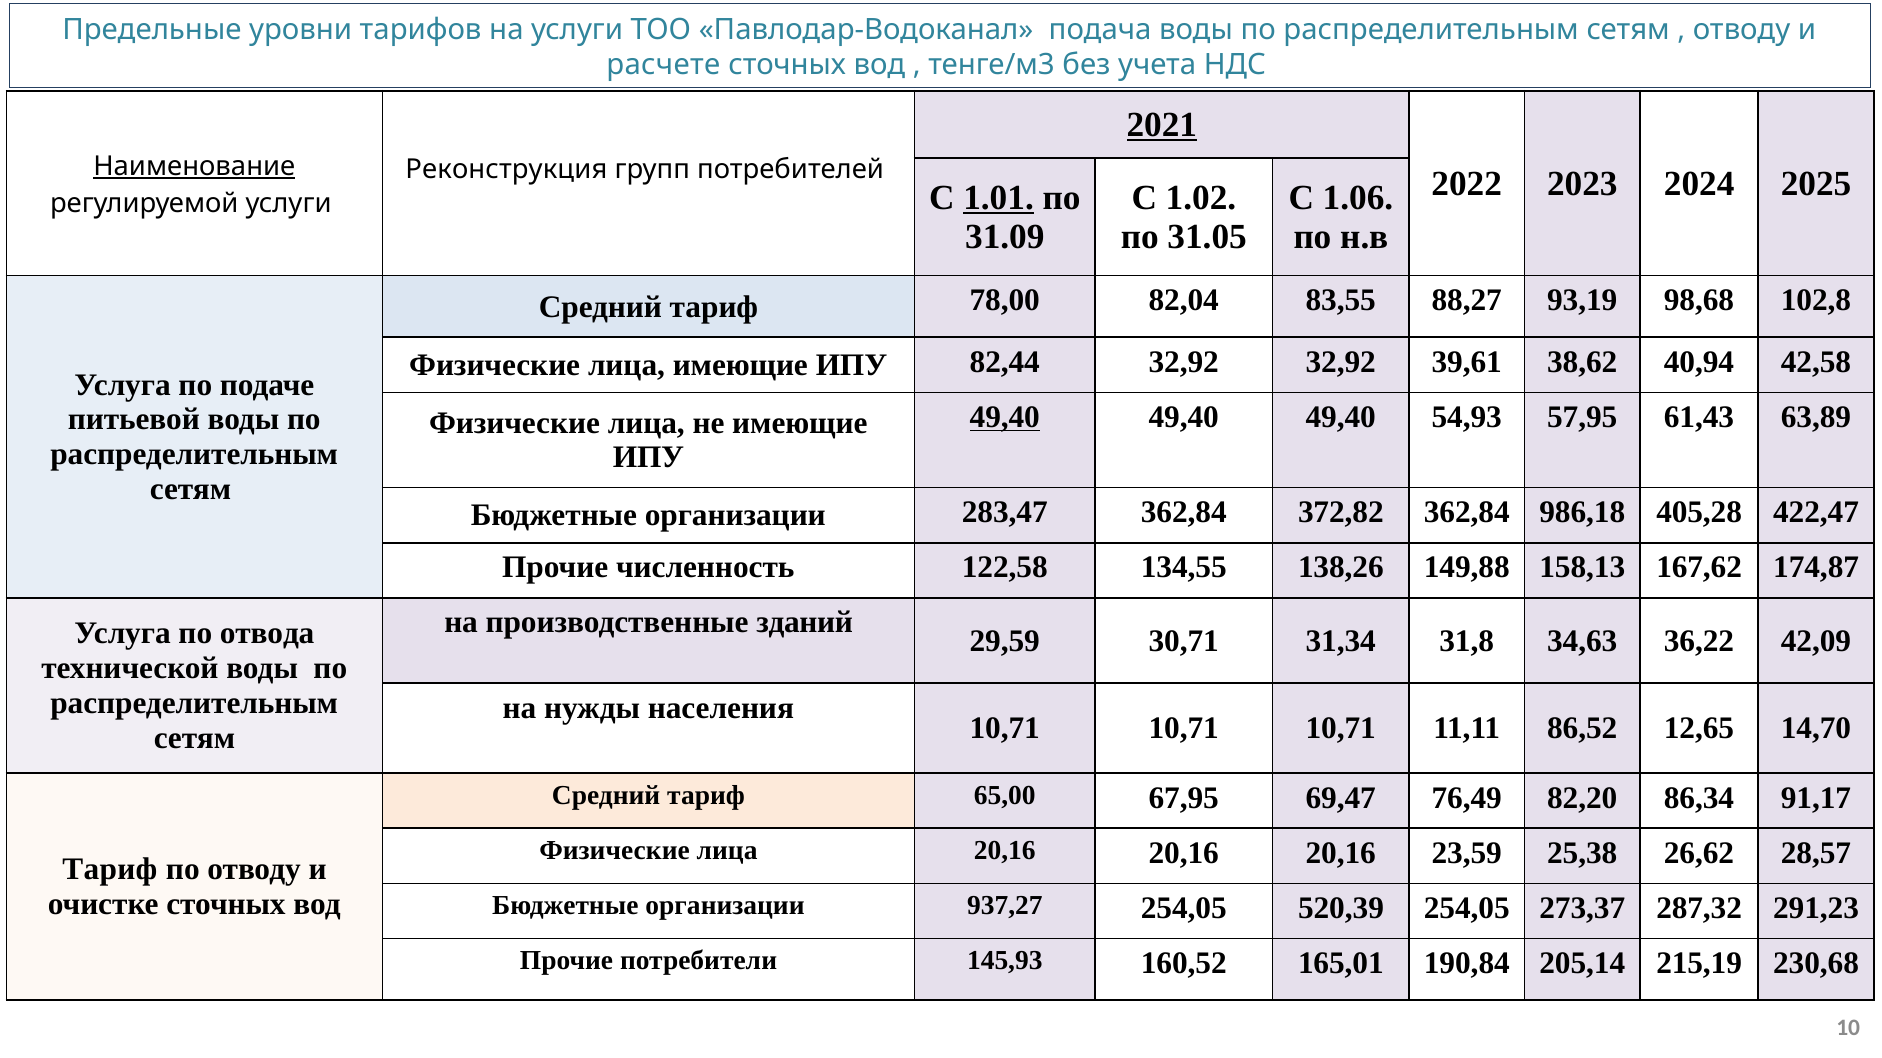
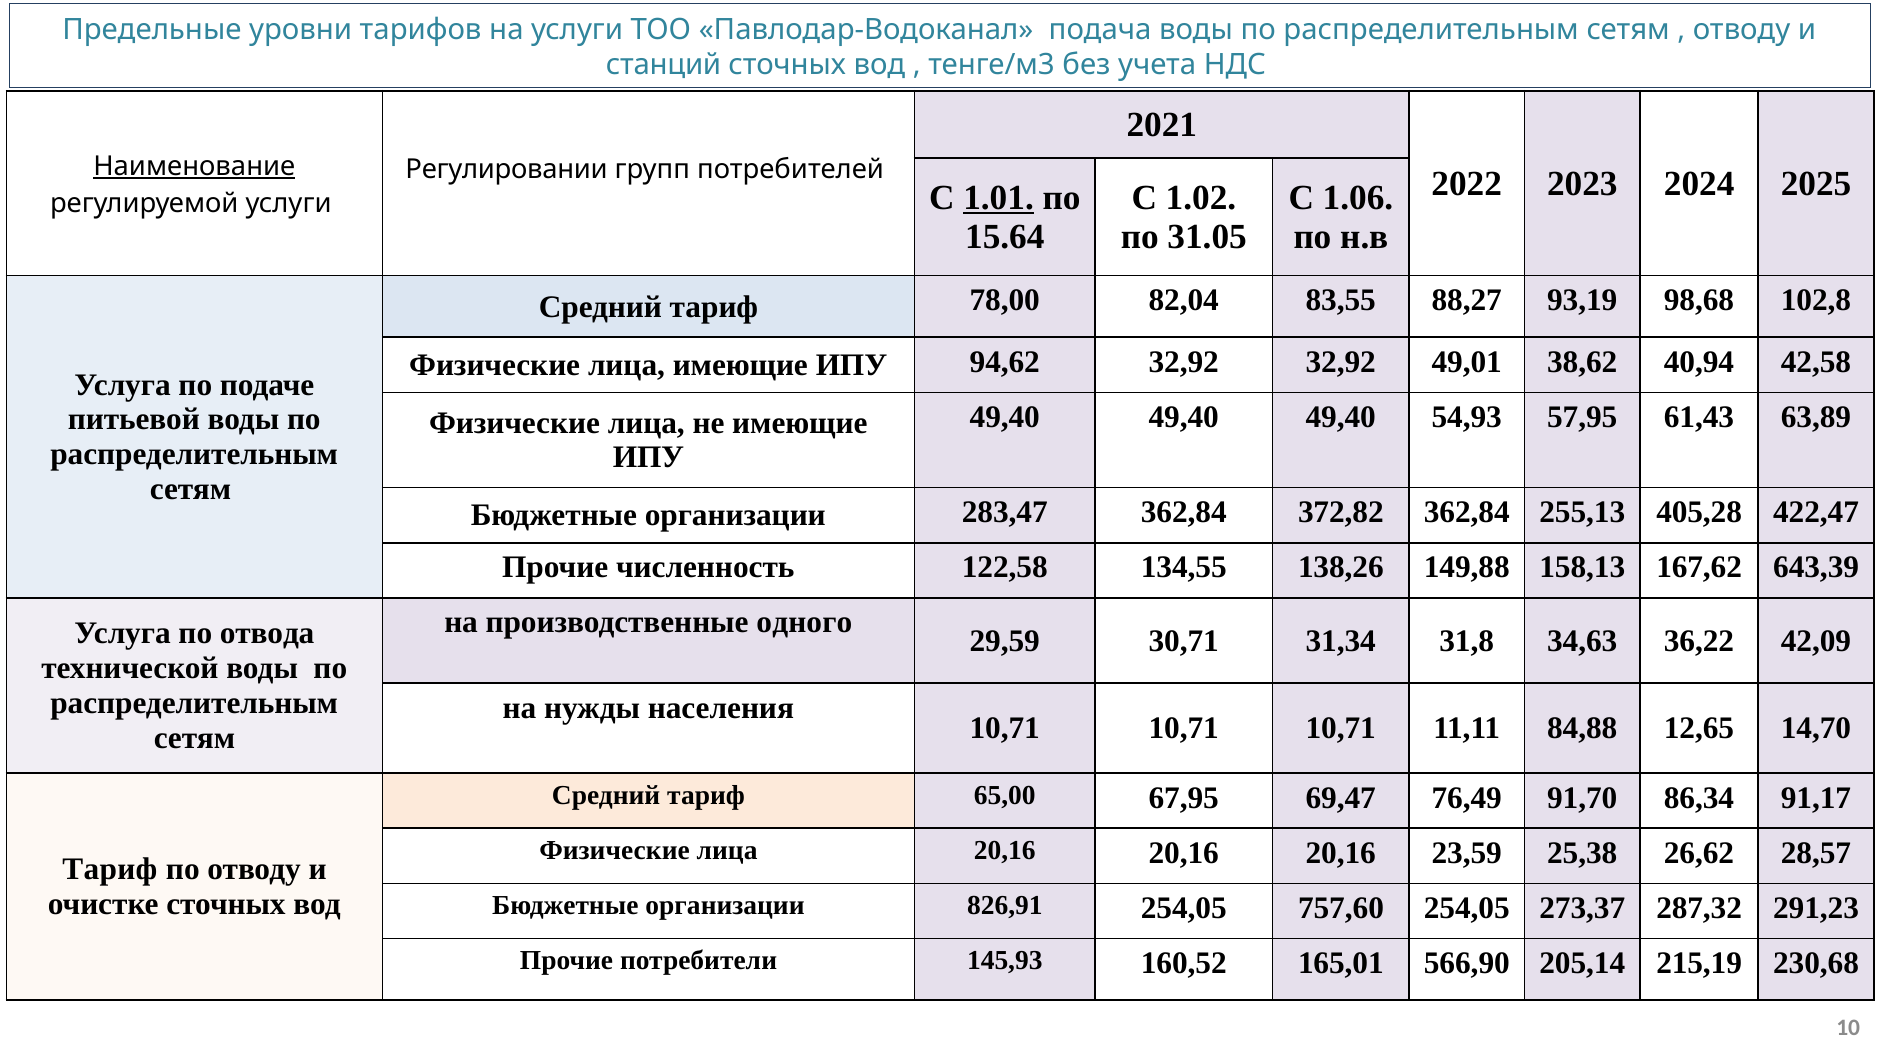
расчете: расчете -> станций
2021 underline: present -> none
Реконструкция: Реконструкция -> Регулировании
31.09: 31.09 -> 15.64
82,44: 82,44 -> 94,62
39,61: 39,61 -> 49,01
49,40 at (1005, 417) underline: present -> none
986,18: 986,18 -> 255,13
174,87: 174,87 -> 643,39
зданий: зданий -> одного
86,52: 86,52 -> 84,88
82,20: 82,20 -> 91,70
937,27: 937,27 -> 826,91
520,39: 520,39 -> 757,60
190,84: 190,84 -> 566,90
